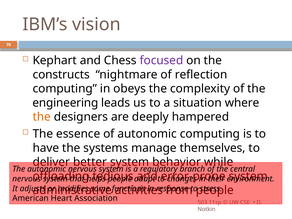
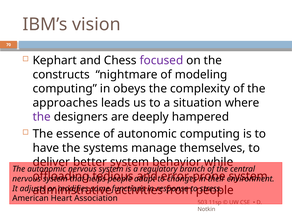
reflection: reflection -> modeling
engineering: engineering -> approaches
the at (42, 117) colour: orange -> purple
